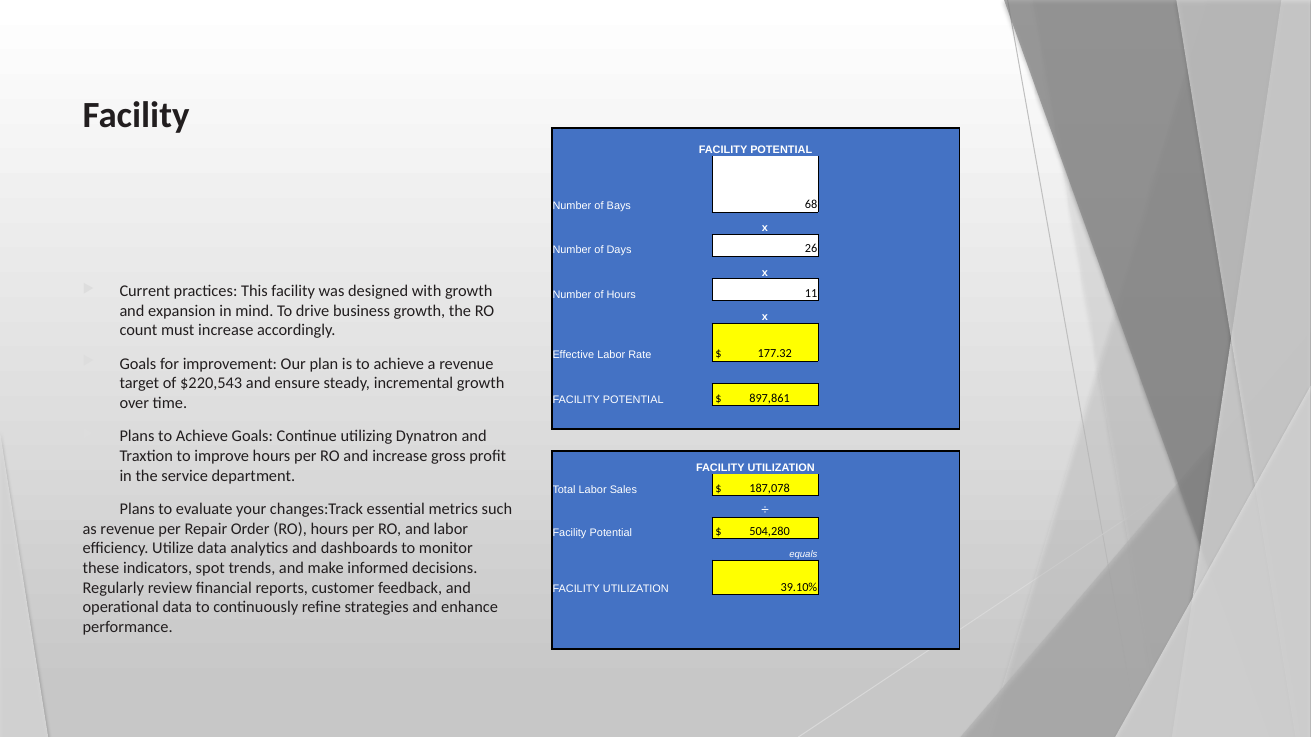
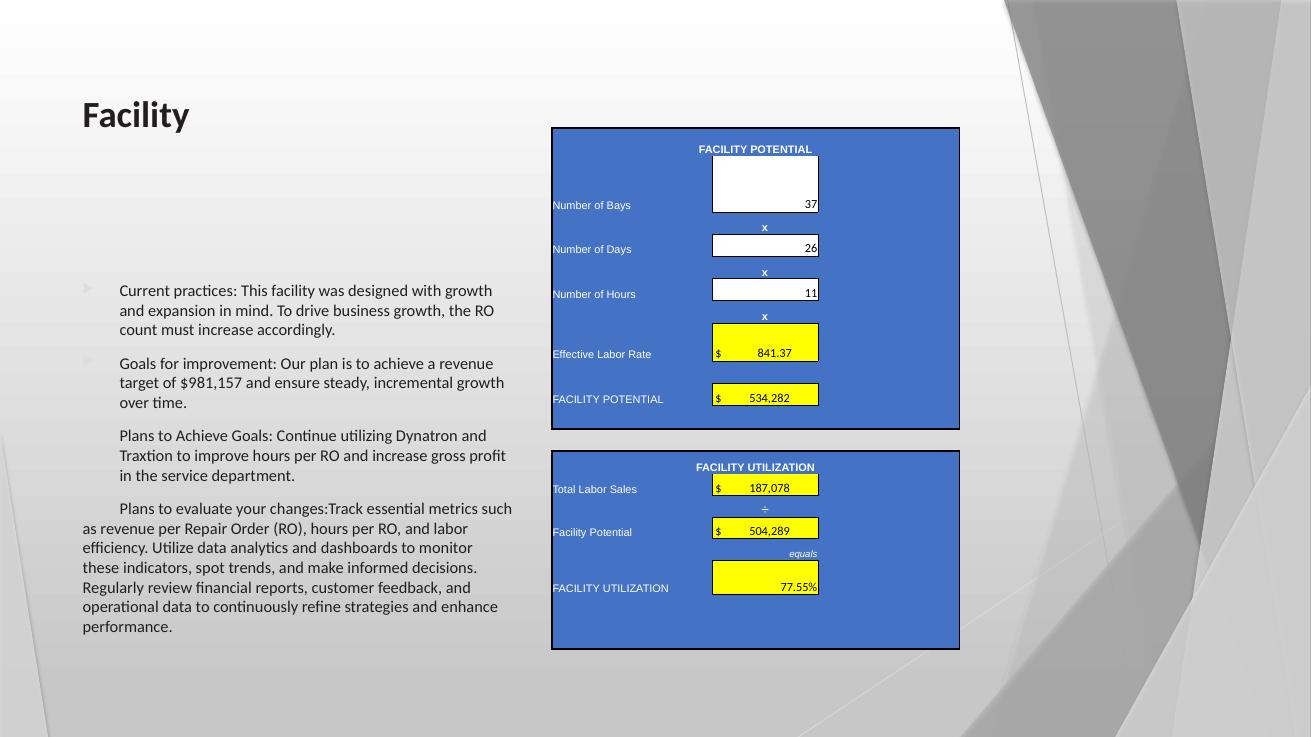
68: 68 -> 37
177.32: 177.32 -> 841.37
$220,543: $220,543 -> $981,157
897,861: 897,861 -> 534,282
504,280: 504,280 -> 504,289
39.10%: 39.10% -> 77.55%
